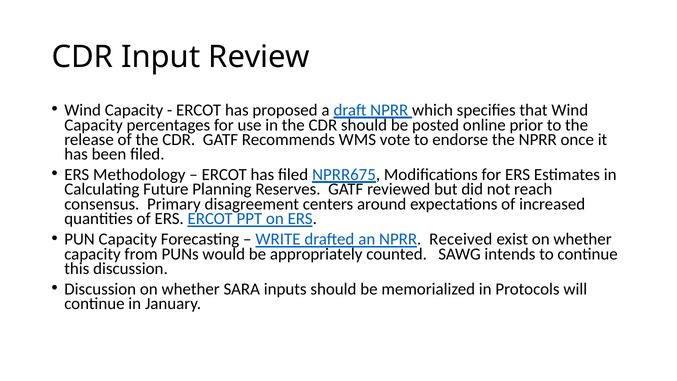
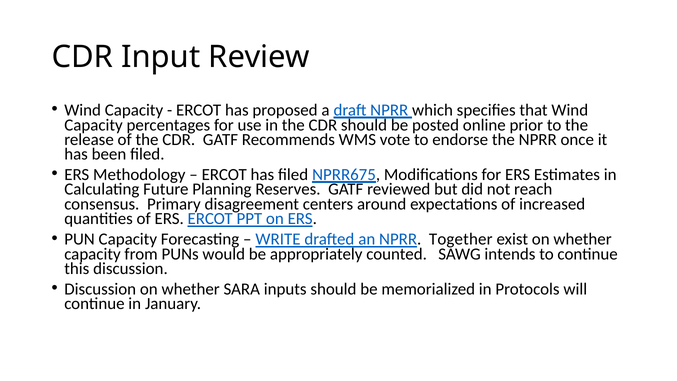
Received: Received -> Together
